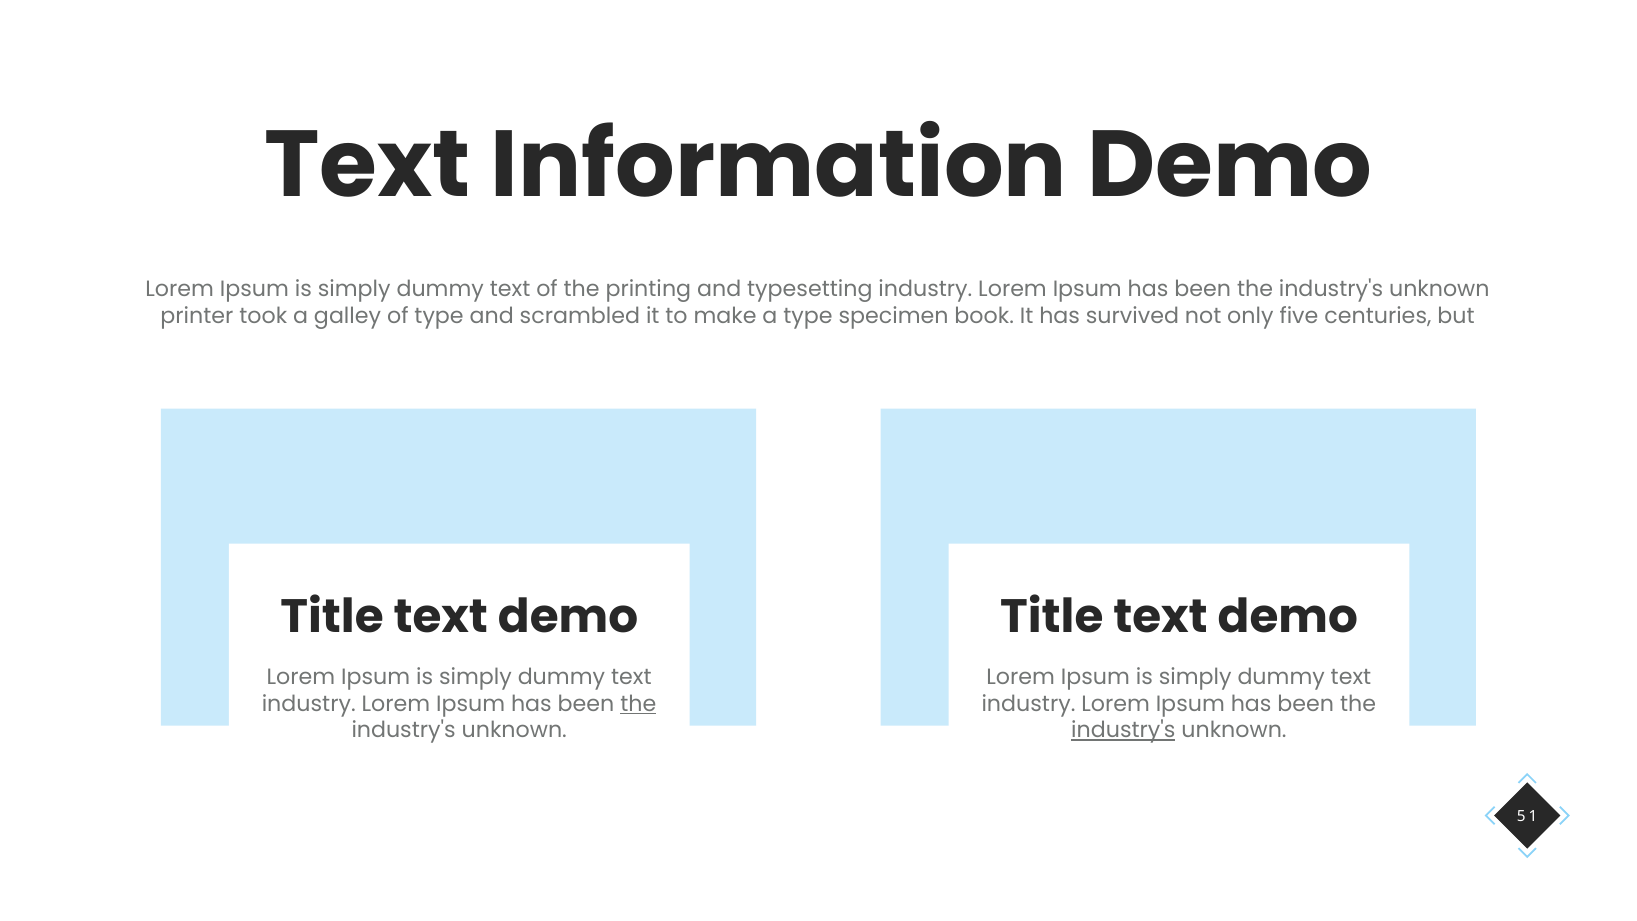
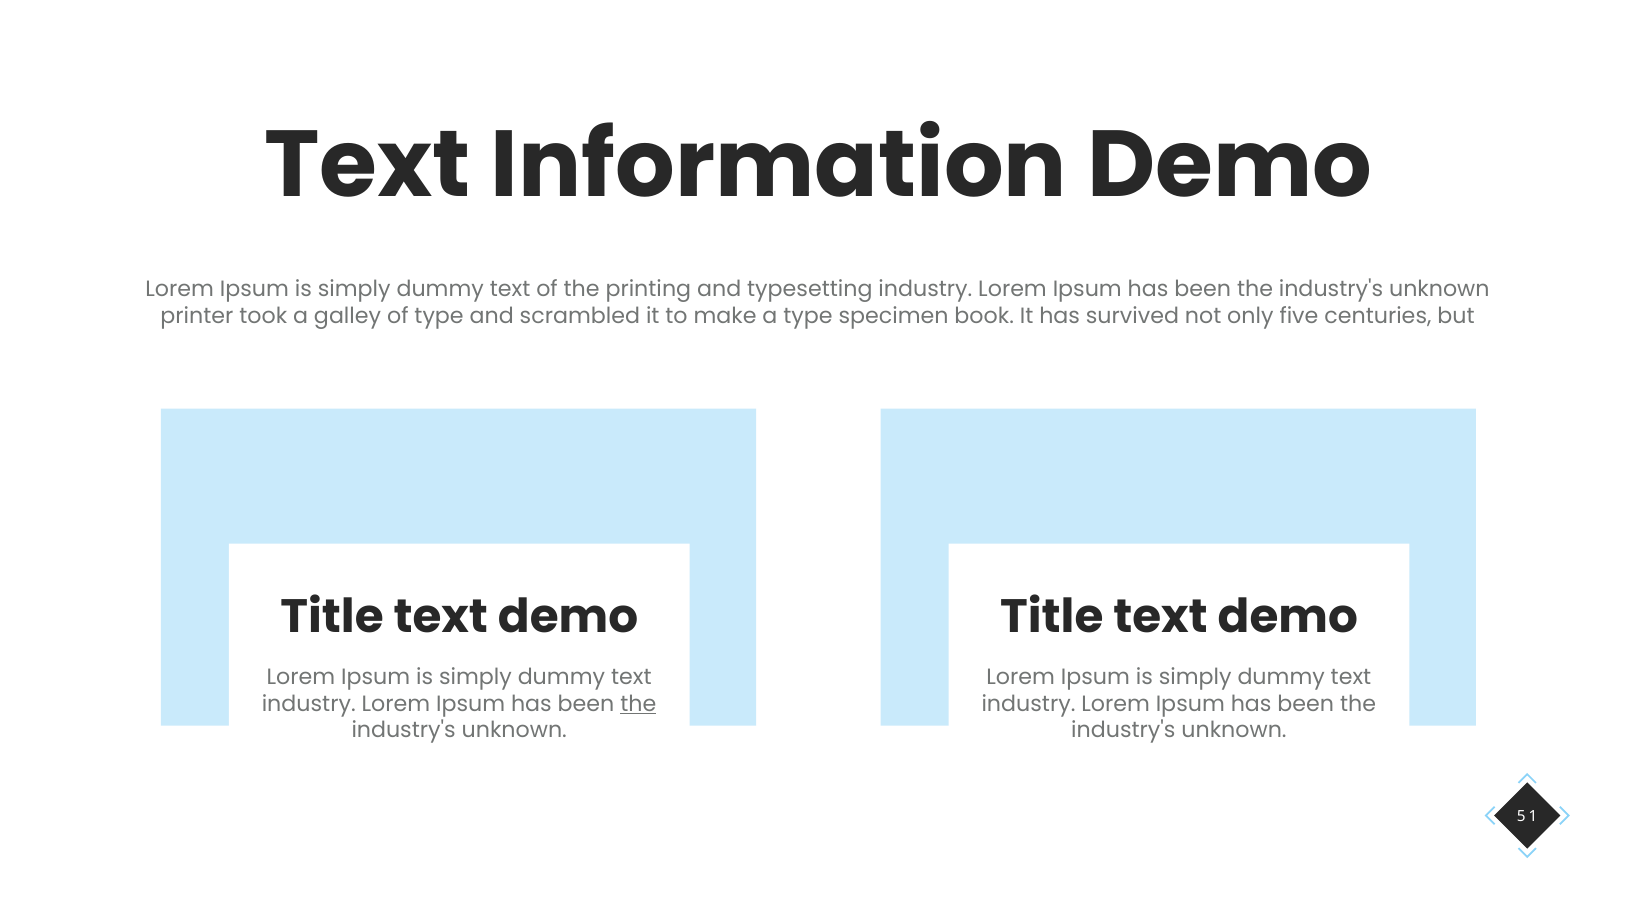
industry's at (1123, 730) underline: present -> none
